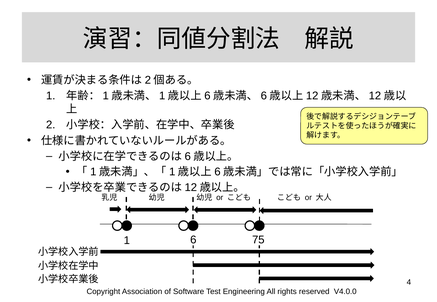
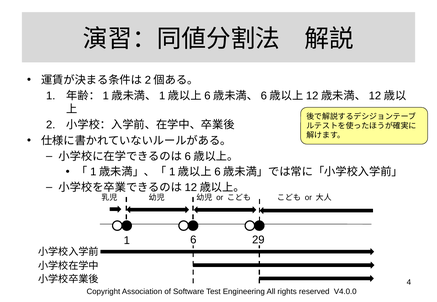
75: 75 -> 29
